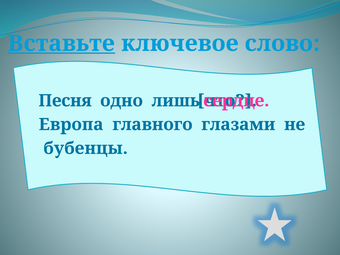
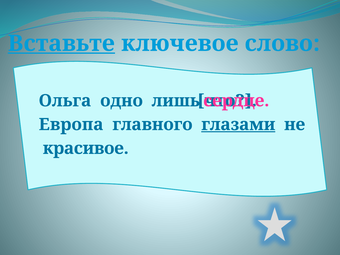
Песня: Песня -> Ольга
глазами underline: none -> present
бубенцы: бубенцы -> красивое
